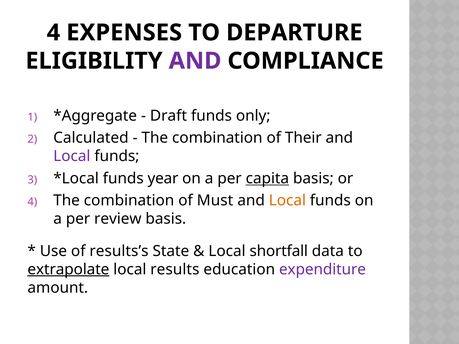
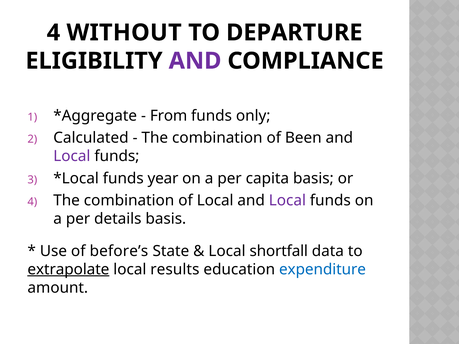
EXPENSES: EXPENSES -> WITHOUT
Draft: Draft -> From
Their: Their -> Been
capita underline: present -> none
of Must: Must -> Local
Local at (287, 201) colour: orange -> purple
review: review -> details
results’s: results’s -> before’s
expenditure colour: purple -> blue
